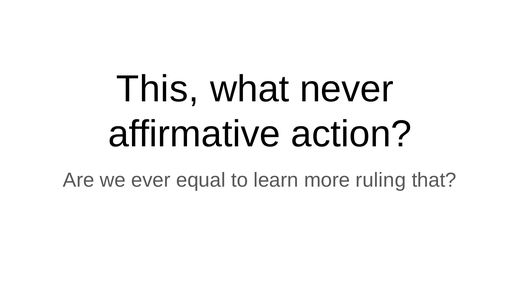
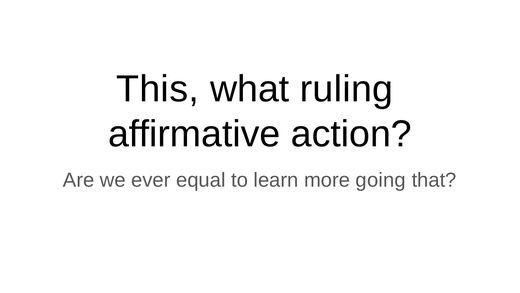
never: never -> ruling
ruling: ruling -> going
